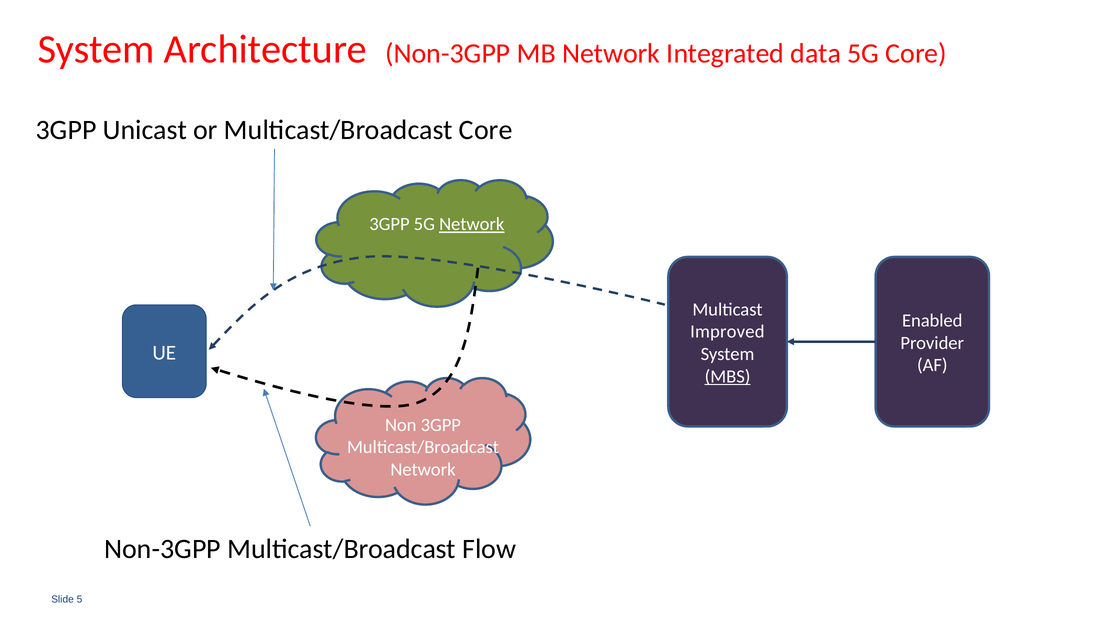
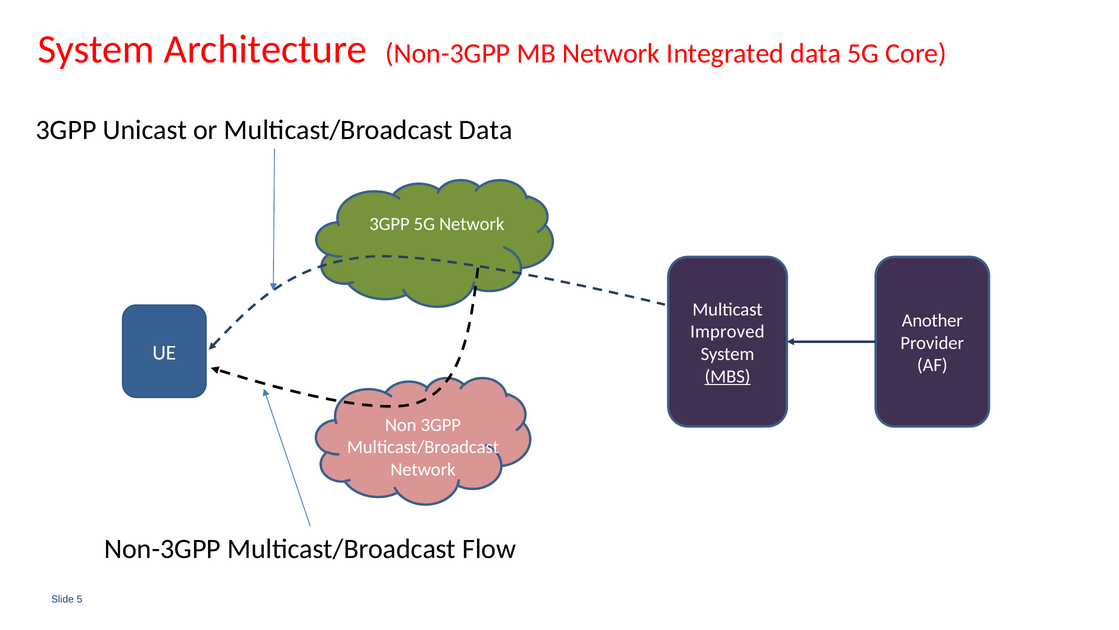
Multicast/Broadcast Core: Core -> Data
Network at (472, 224) underline: present -> none
Enabled: Enabled -> Another
